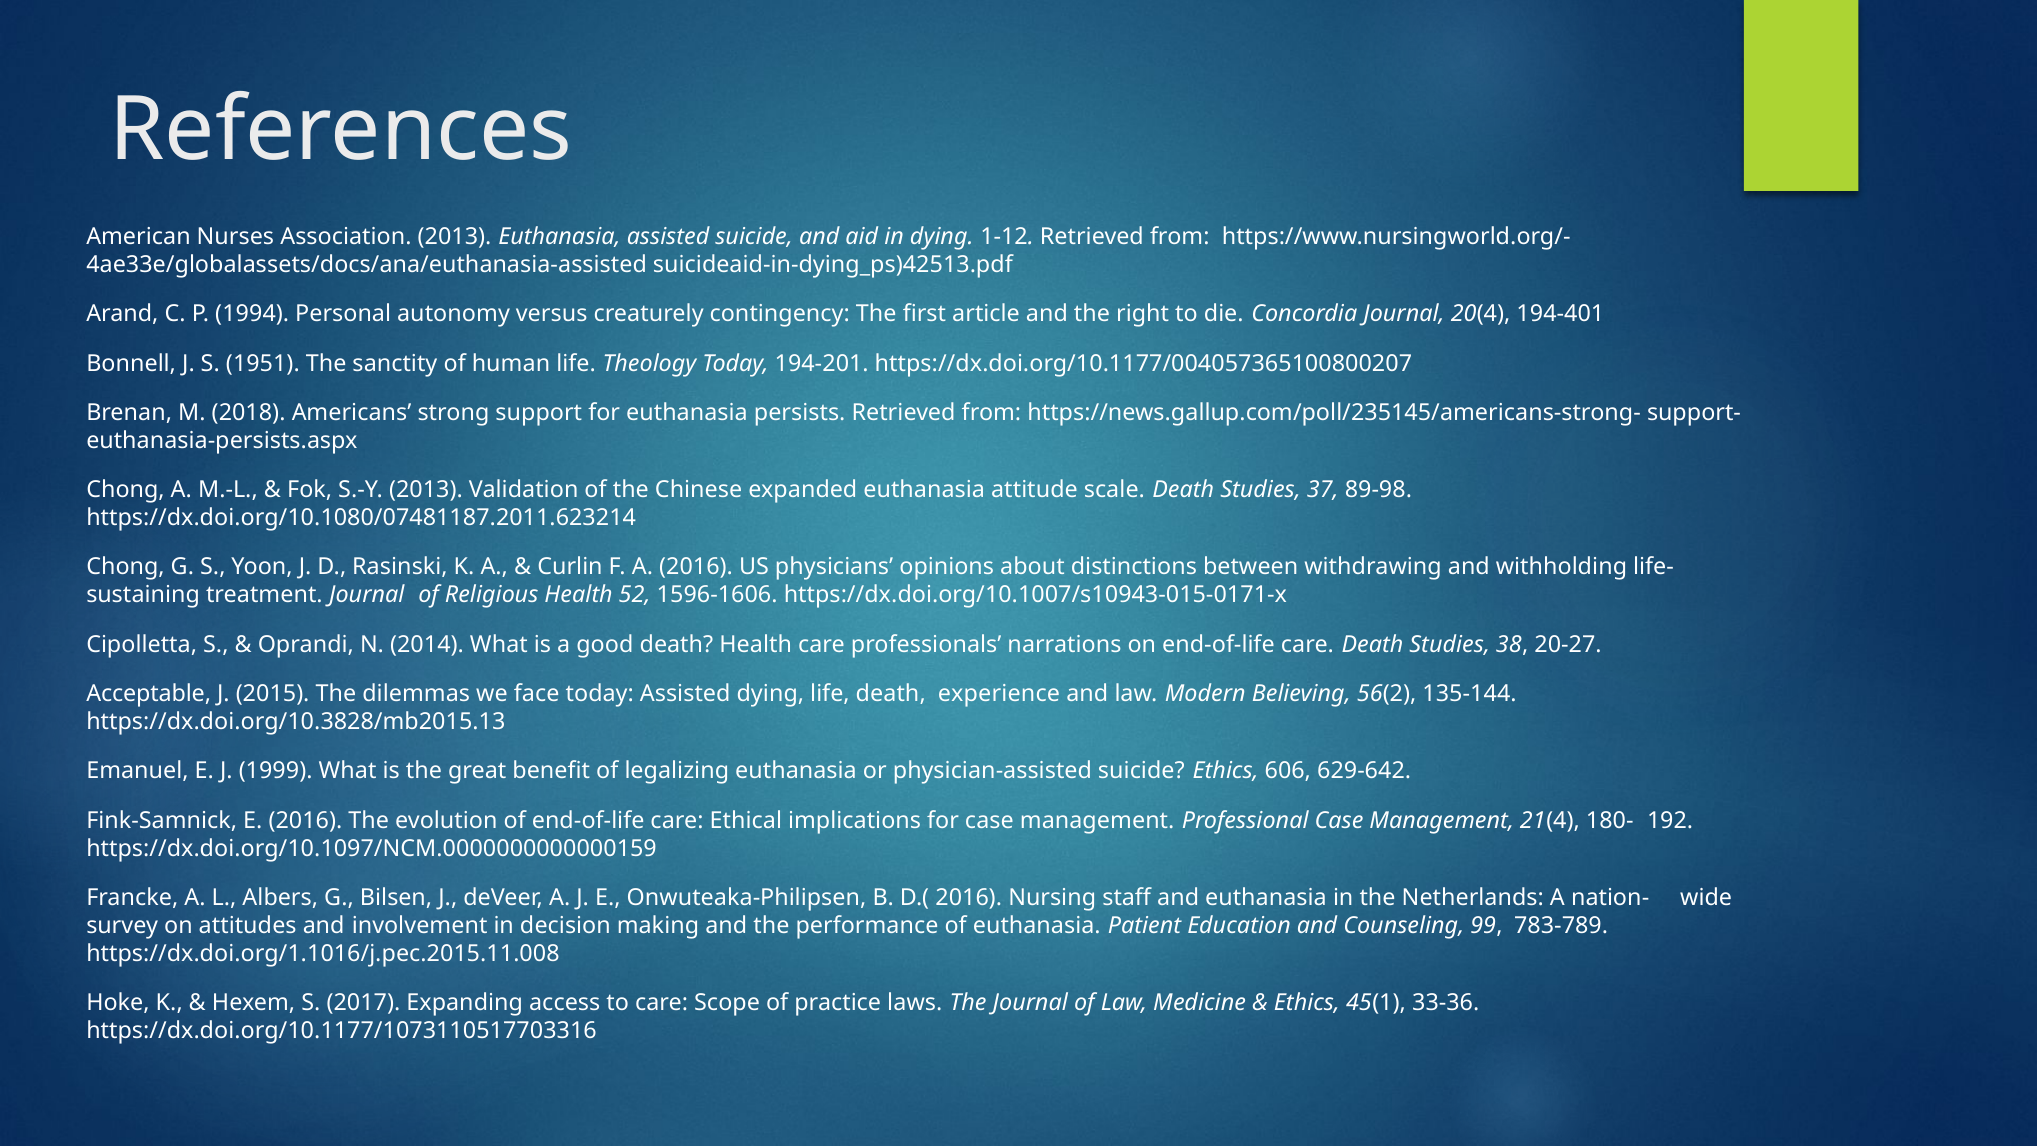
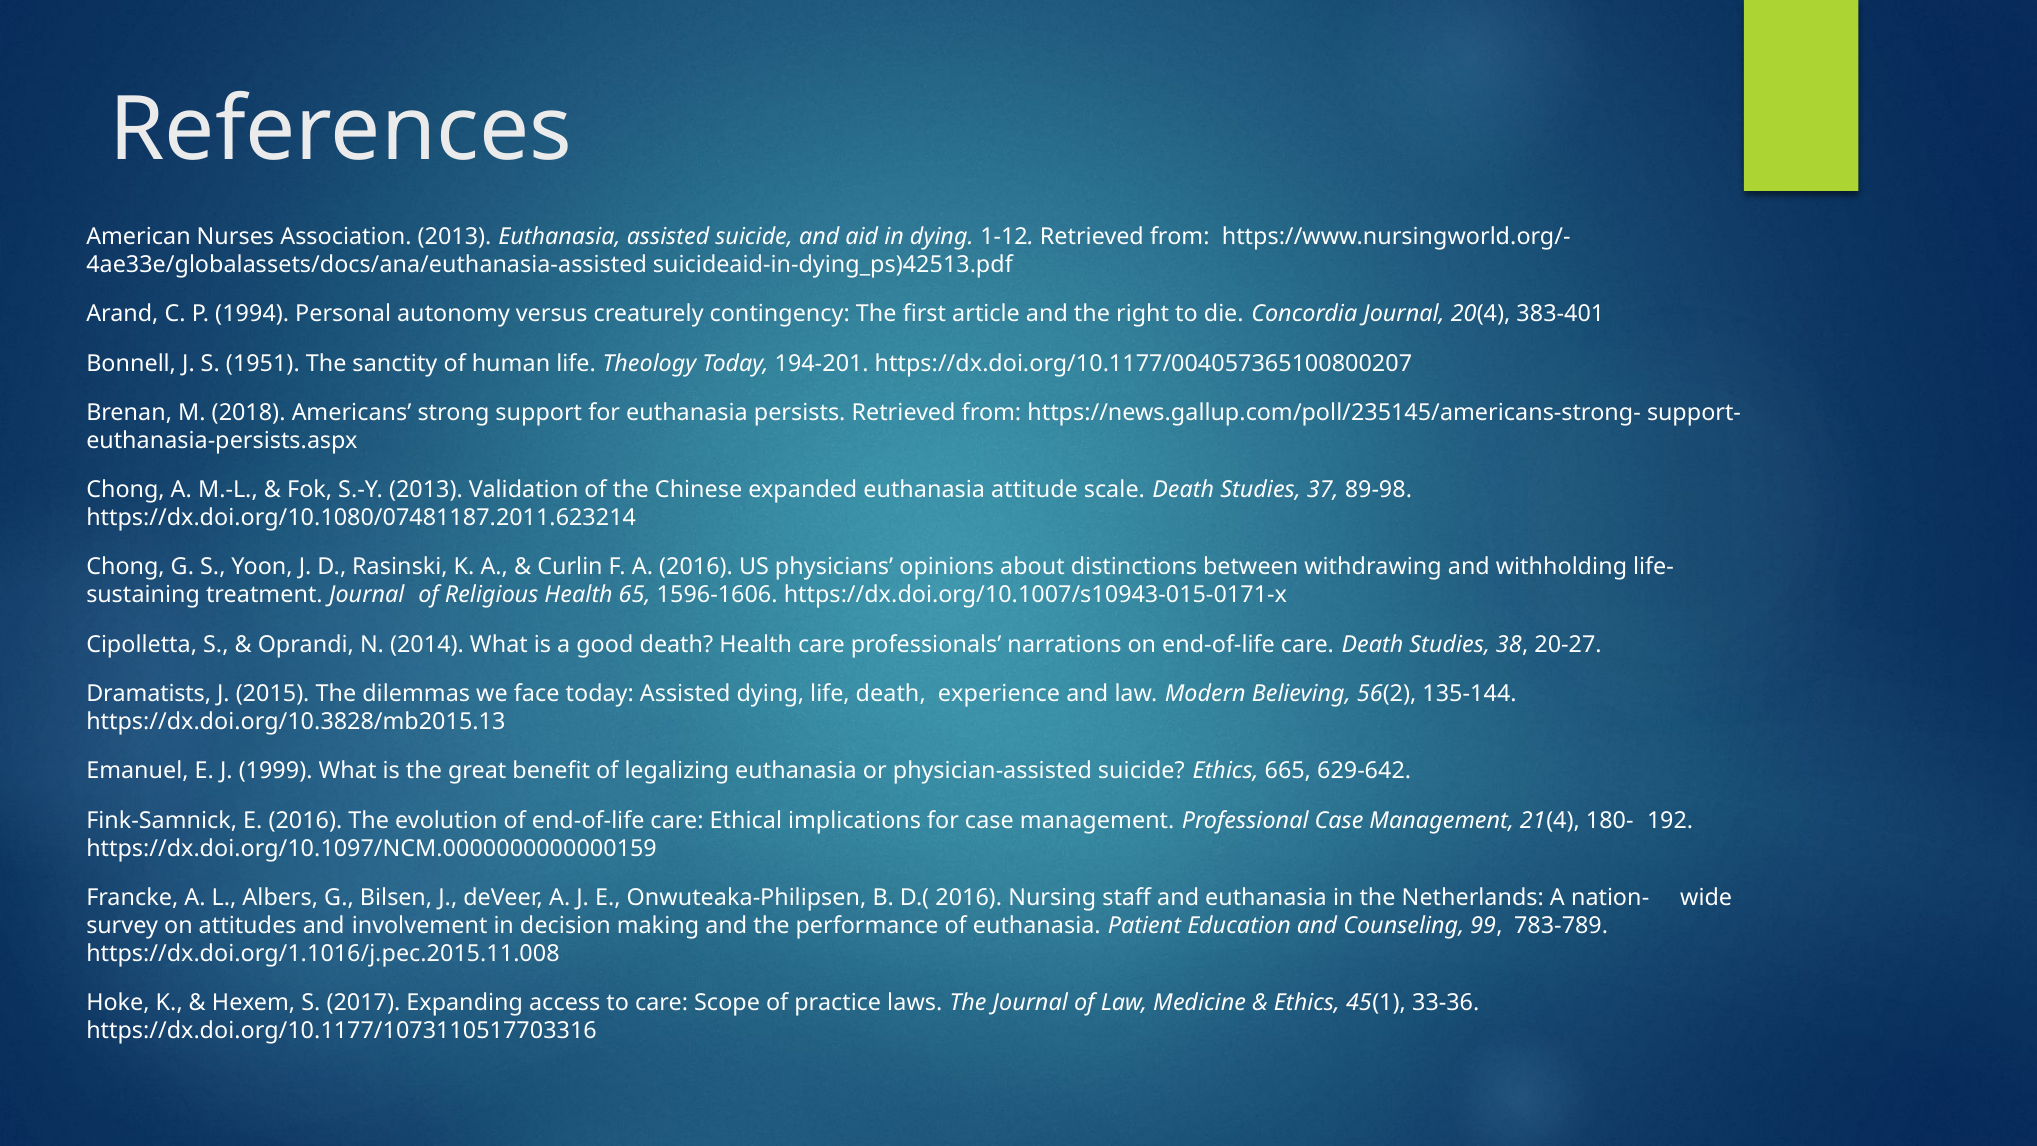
194-401: 194-401 -> 383-401
52: 52 -> 65
Acceptable: Acceptable -> Dramatists
606: 606 -> 665
